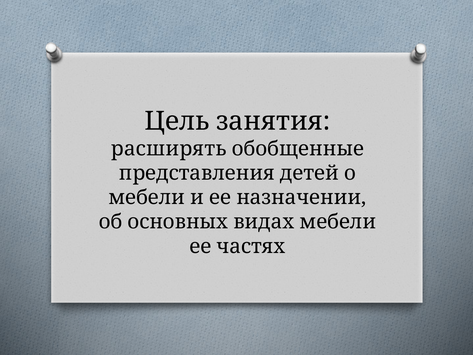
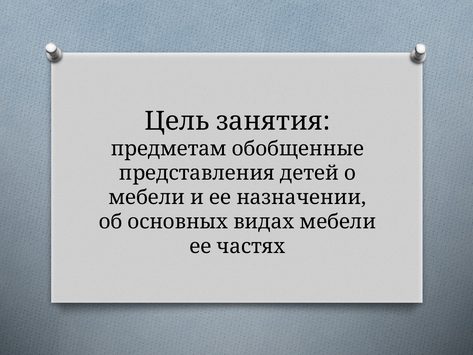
расширять: расширять -> предметам
